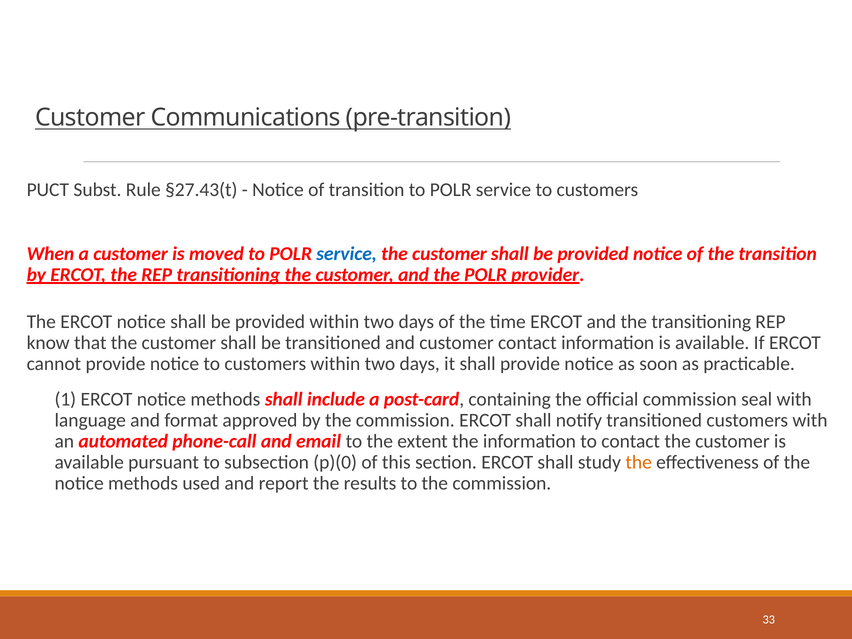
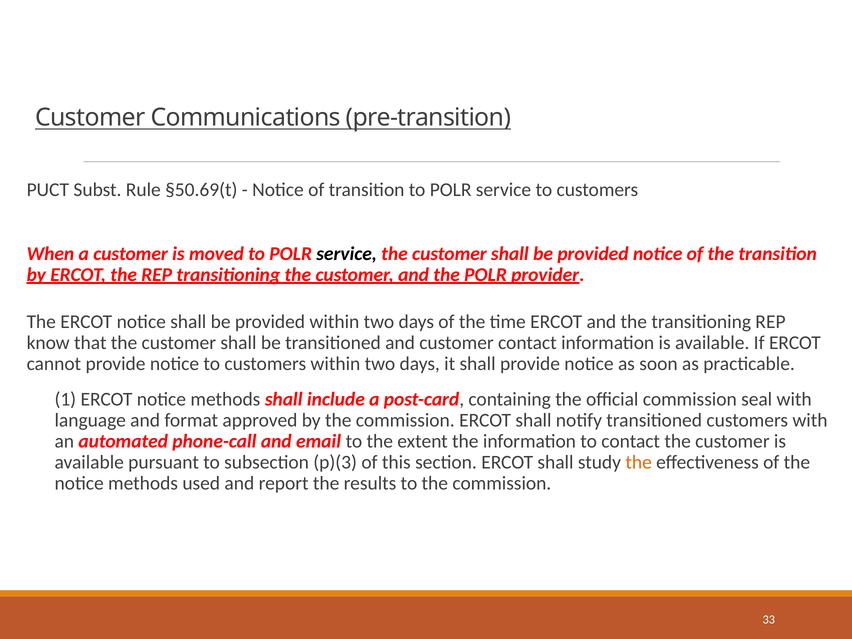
§27.43(t: §27.43(t -> §50.69(t
service at (347, 254) colour: blue -> black
p)(0: p)(0 -> p)(3
